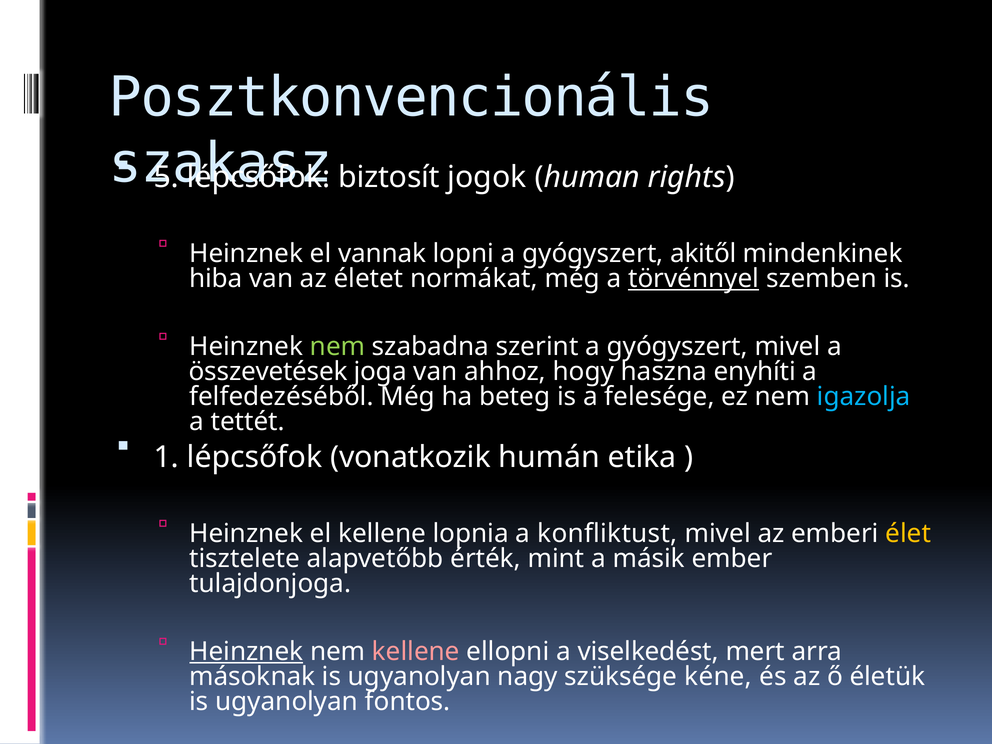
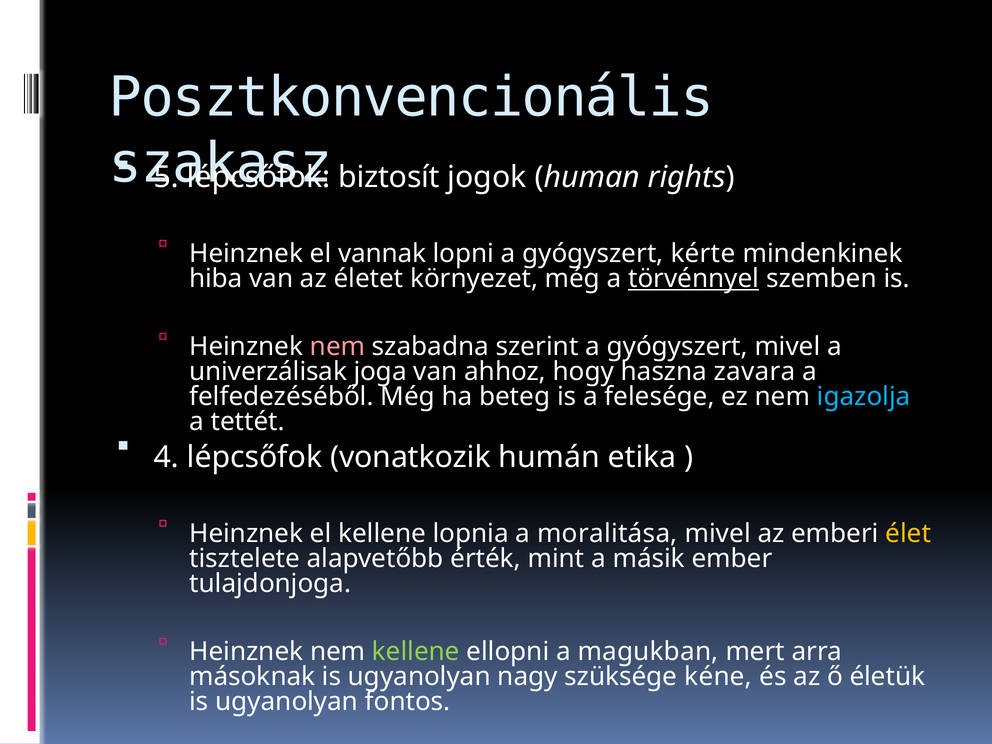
akitől: akitől -> kérte
normákat: normákat -> környezet
nem at (338, 346) colour: light green -> pink
összevetések: összevetések -> univerzálisak
enyhíti: enyhíti -> zavara
1: 1 -> 4
konfliktust: konfliktust -> moralitása
Heinznek at (246, 652) underline: present -> none
kellene at (416, 652) colour: pink -> light green
viselkedést: viselkedést -> magukban
